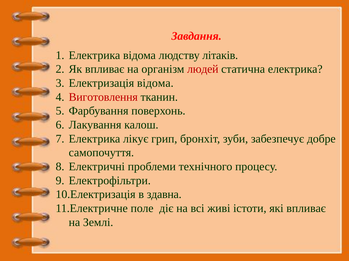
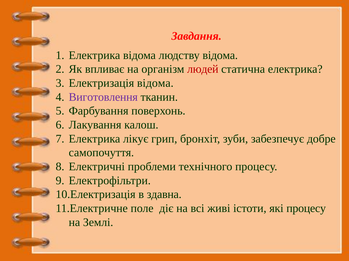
людству літаків: літаків -> відома
Виготовлення colour: red -> purple
які впливає: впливає -> процесу
